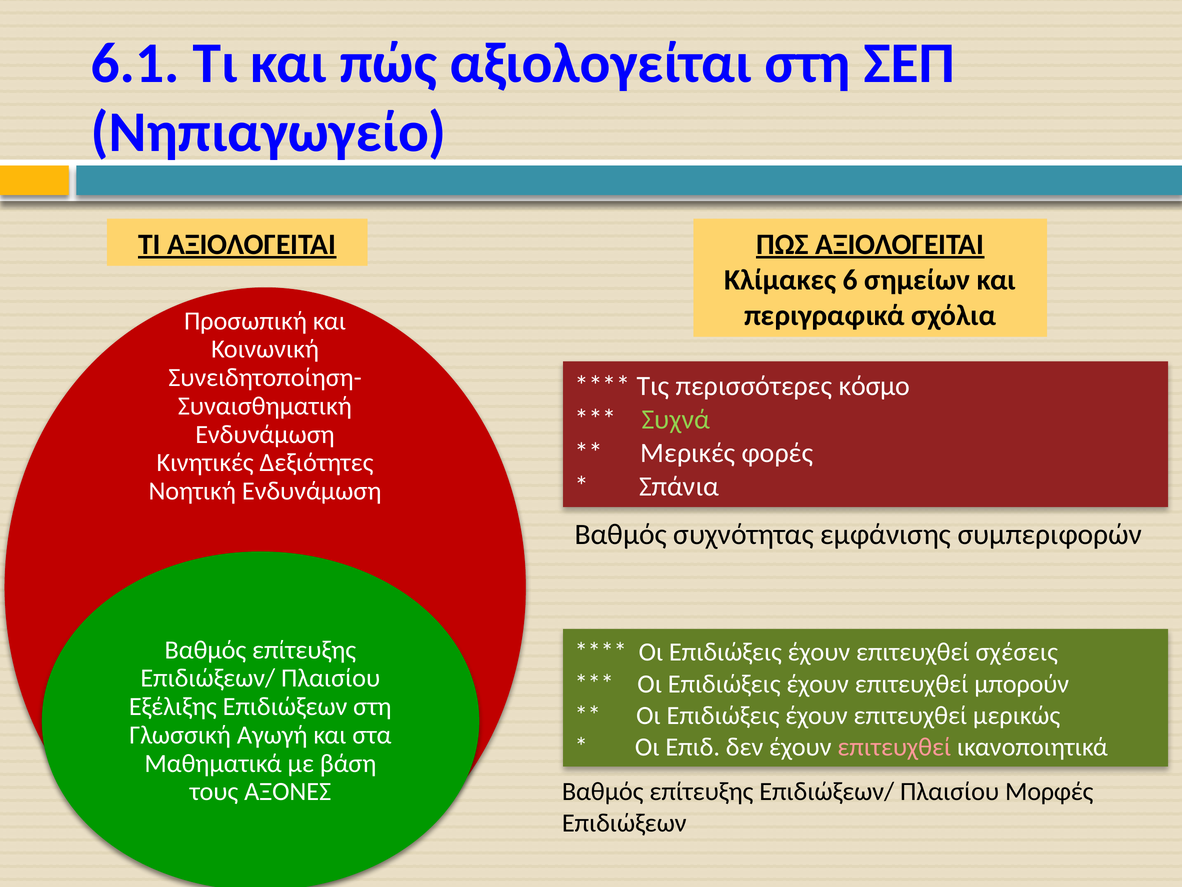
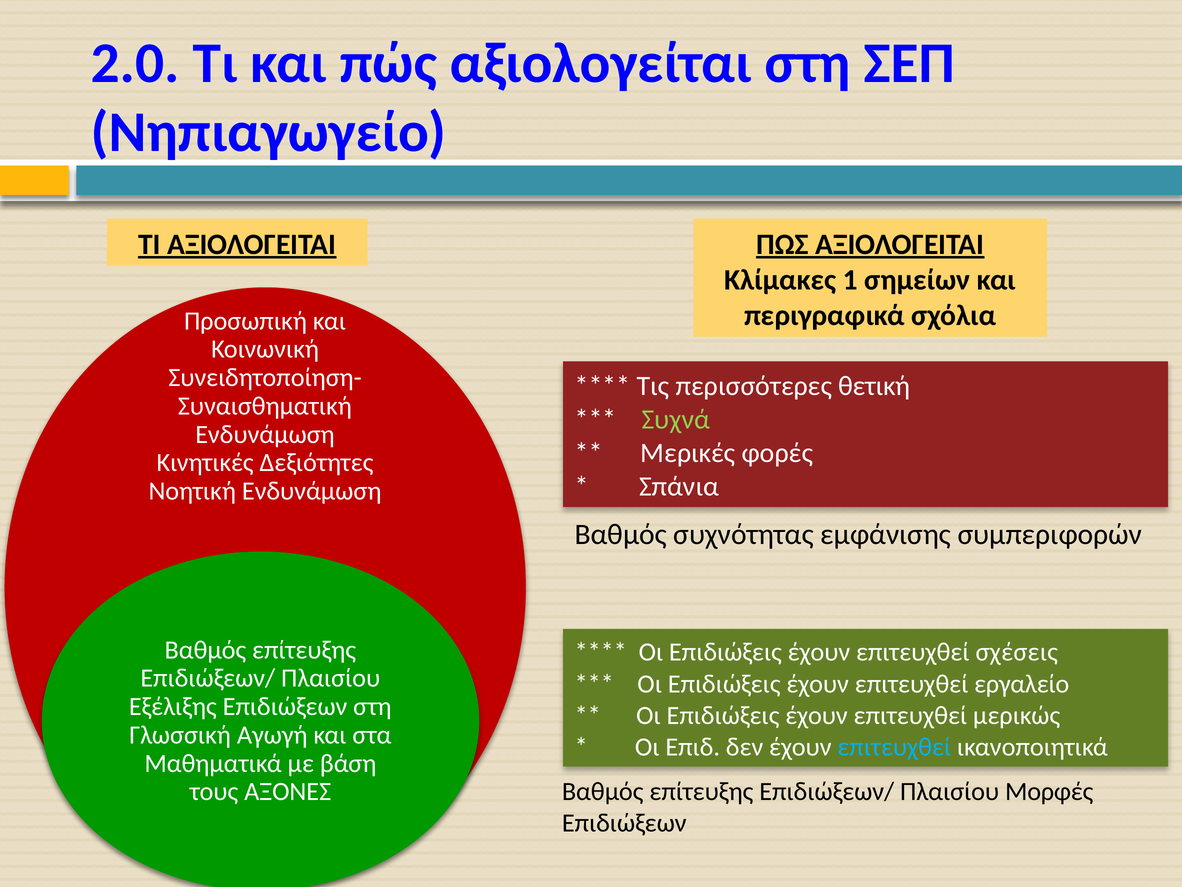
6.1: 6.1 -> 2.0
6: 6 -> 1
κόσμο: κόσμο -> θετική
μπορούν: μπορούν -> εργαλείο
επιτευχθεί at (894, 746) colour: pink -> light blue
